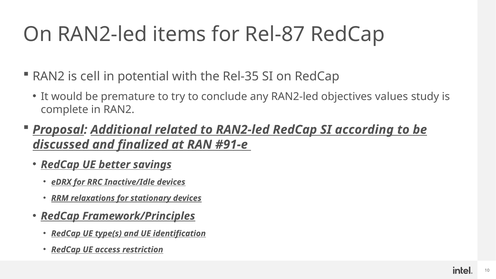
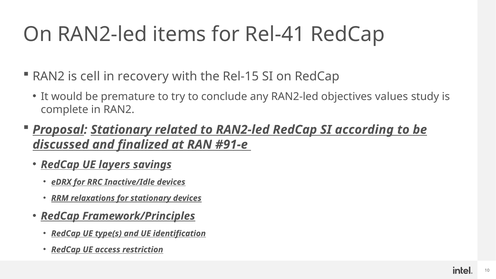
Rel-87: Rel-87 -> Rel-41
potential: potential -> recovery
Rel-35: Rel-35 -> Rel-15
Proposal Additional: Additional -> Stationary
better: better -> layers
